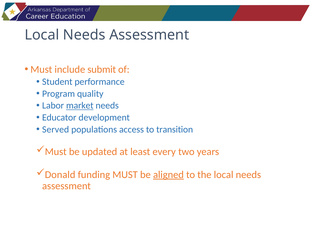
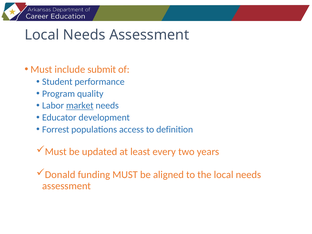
Served: Served -> Forrest
transition: transition -> definition
aligned underline: present -> none
